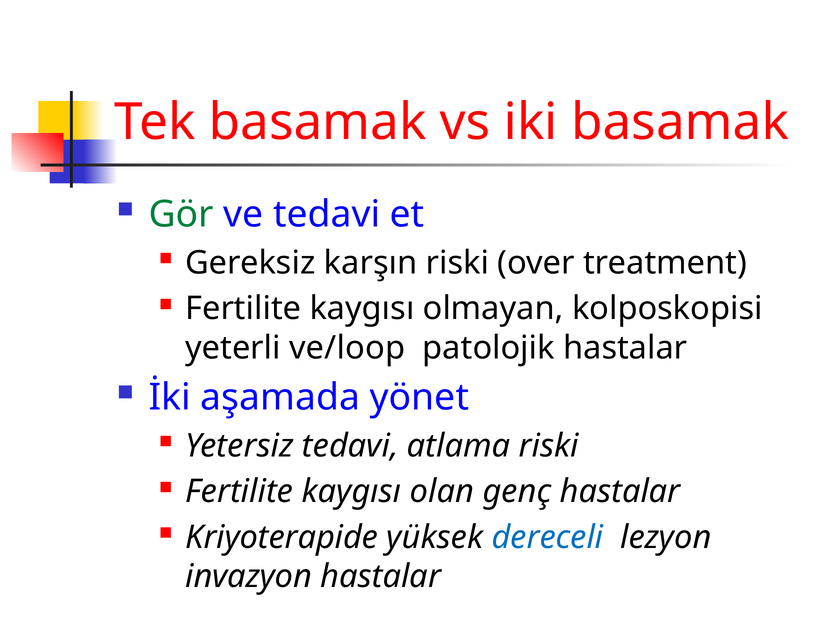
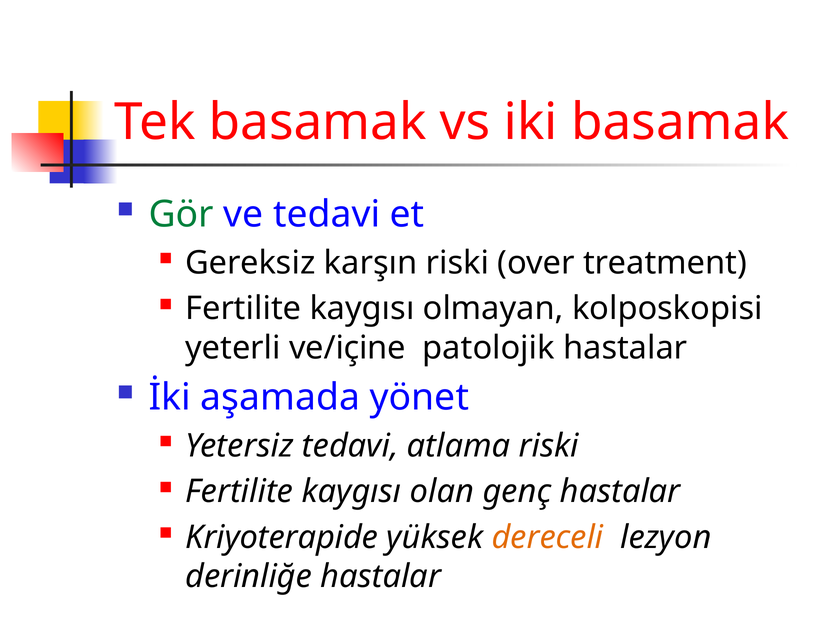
ve/loop: ve/loop -> ve/içine
dereceli colour: blue -> orange
invazyon: invazyon -> derinliğe
